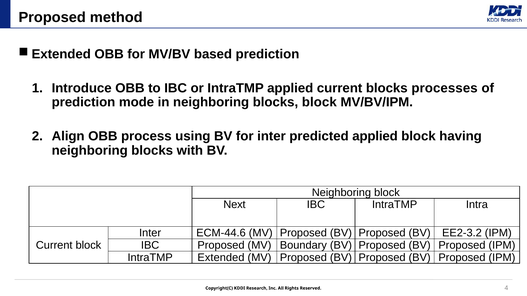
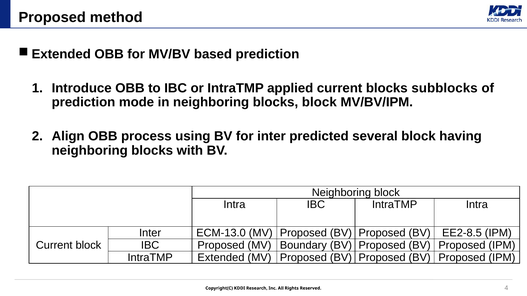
processes: processes -> subblocks
predicted applied: applied -> several
Next at (234, 205): Next -> Intra
ECM-44.6: ECM-44.6 -> ECM-13.0
EE2-3.2: EE2-3.2 -> EE2-8.5
